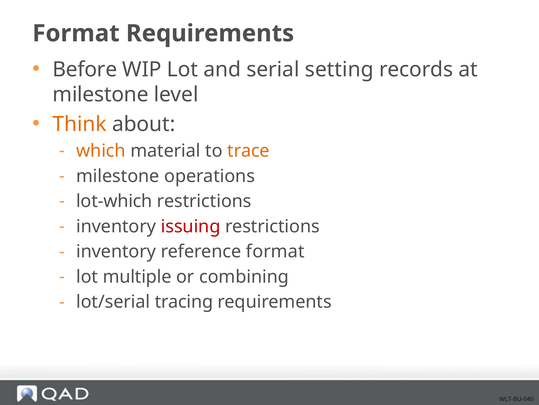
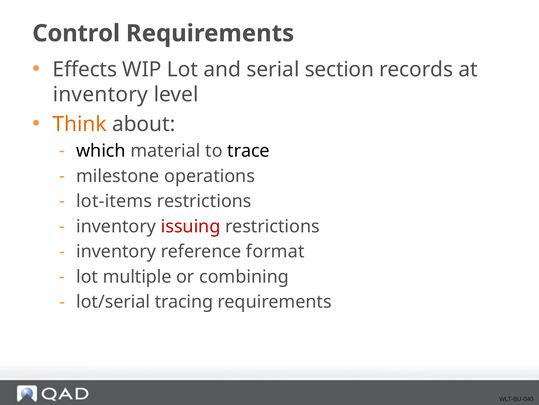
Format at (76, 33): Format -> Control
Before: Before -> Effects
setting: setting -> section
milestone at (101, 94): milestone -> inventory
which colour: orange -> black
trace colour: orange -> black
lot-which: lot-which -> lot-items
